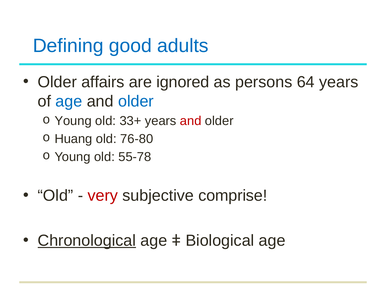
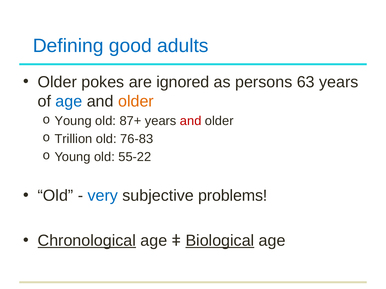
affairs: affairs -> pokes
64: 64 -> 63
older at (136, 101) colour: blue -> orange
33+: 33+ -> 87+
Huang: Huang -> Trillion
76-80: 76-80 -> 76-83
55-78: 55-78 -> 55-22
very colour: red -> blue
comprise: comprise -> problems
Biological underline: none -> present
